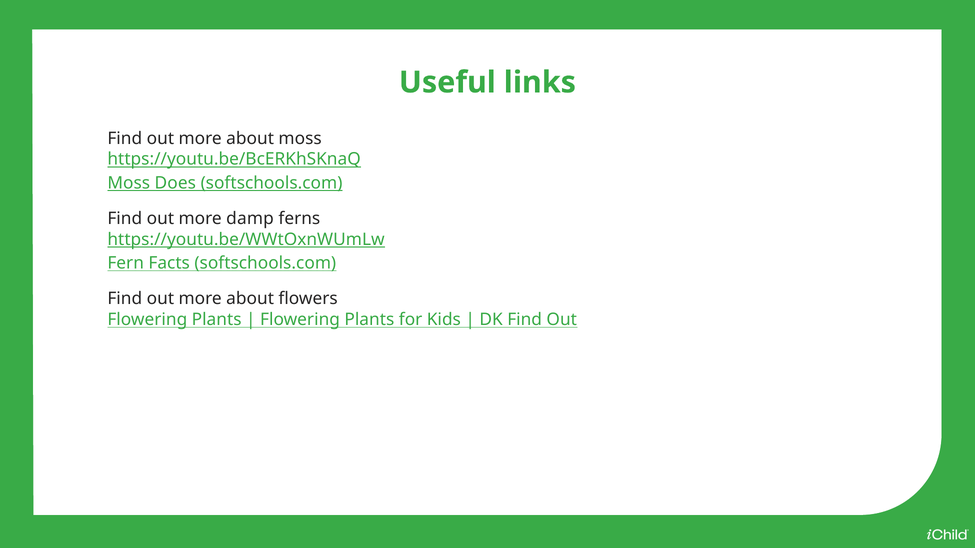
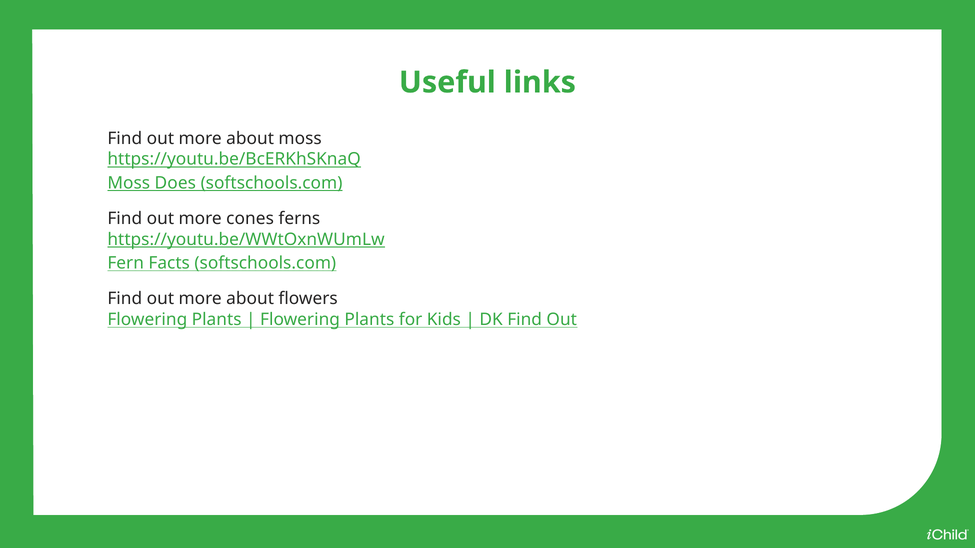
damp: damp -> cones
